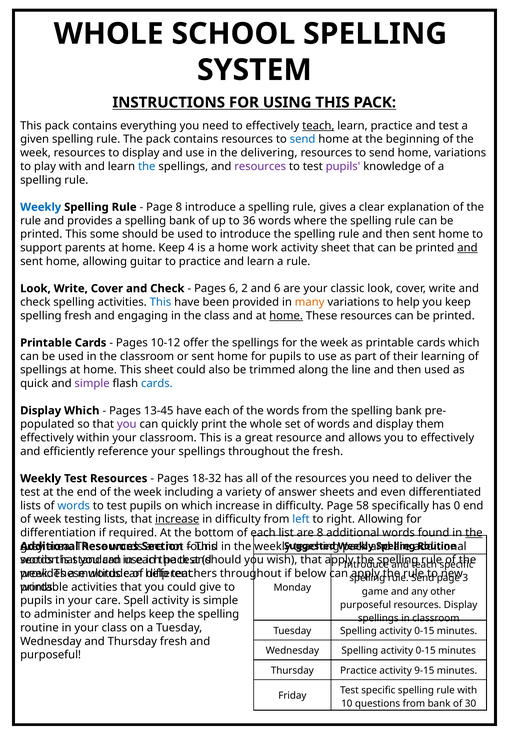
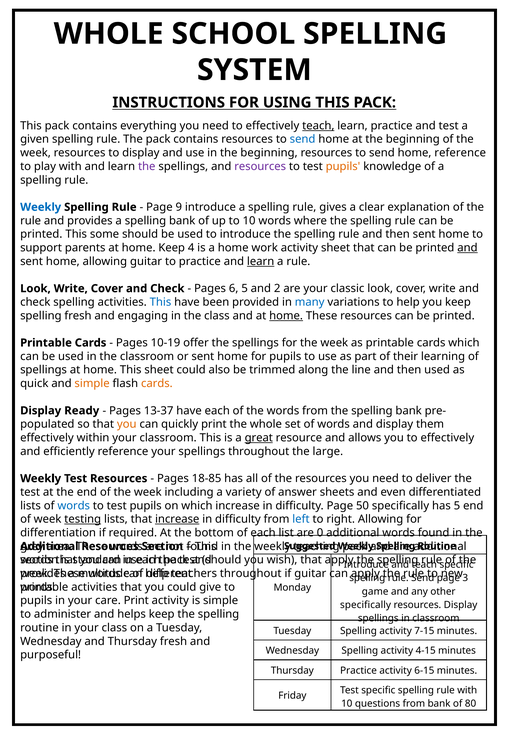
in the delivering: delivering -> beginning
home variations: variations -> reference
the at (147, 166) colour: blue -> purple
pupils at (343, 166) colour: purple -> orange
Page 8: 8 -> 9
to 36: 36 -> 10
learn at (261, 261) underline: none -> present
6 2: 2 -> 5
and 6: 6 -> 2
many colour: orange -> blue
10-12: 10-12 -> 10-19
simple at (92, 384) colour: purple -> orange
cards at (157, 384) colour: blue -> orange
Display Which: Which -> Ready
13-45: 13-45 -> 13-37
you at (127, 424) colour: purple -> orange
great underline: none -> present
the fresh: fresh -> large
18-32: 18-32 -> 18-85
58: 58 -> 50
has 0: 0 -> 5
testing underline: none -> present
are 8: 8 -> 0
the at (474, 533) underline: present -> none
if below: below -> guitar
care Spell: Spell -> Print
purposeful at (366, 605): purposeful -> specifically
Tuesday Spelling activity 0-15: 0-15 -> 7-15
Wednesday Spelling activity 0-15: 0-15 -> 4-15
9-15: 9-15 -> 6-15
30: 30 -> 80
